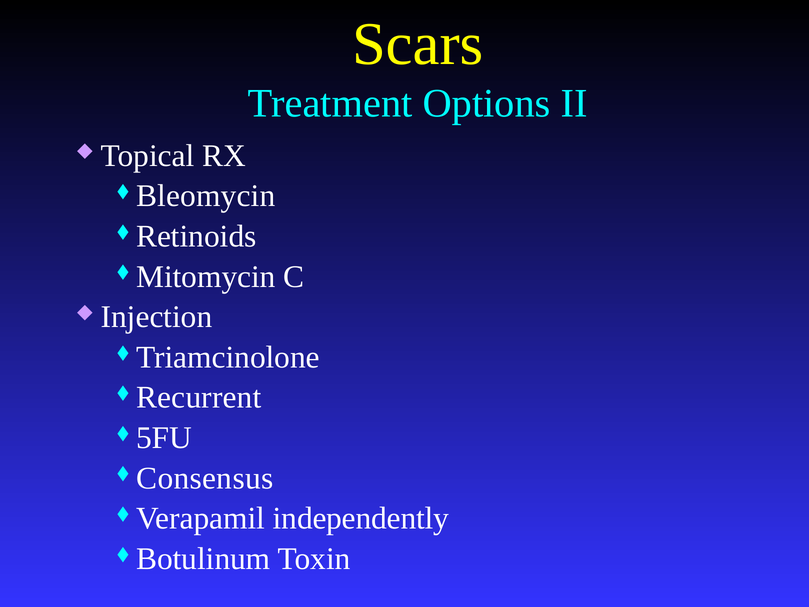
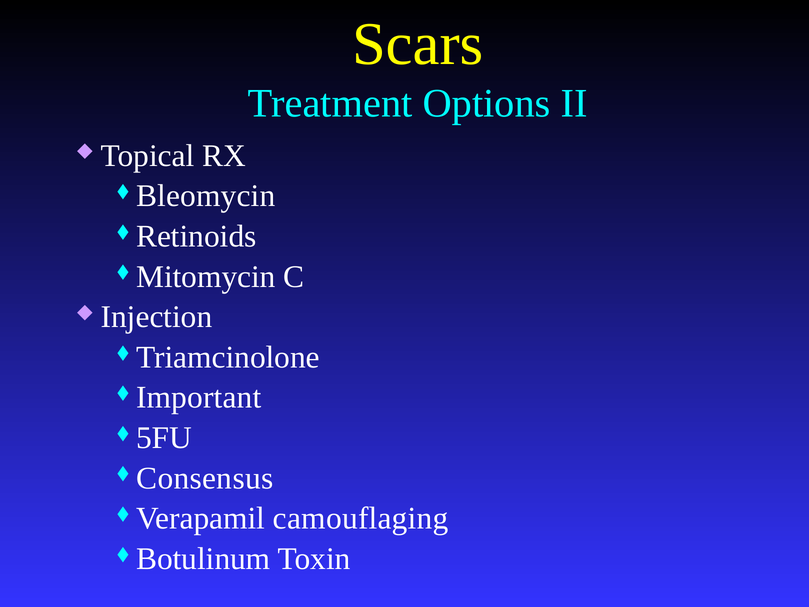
Recurrent: Recurrent -> Important
independently: independently -> camouflaging
